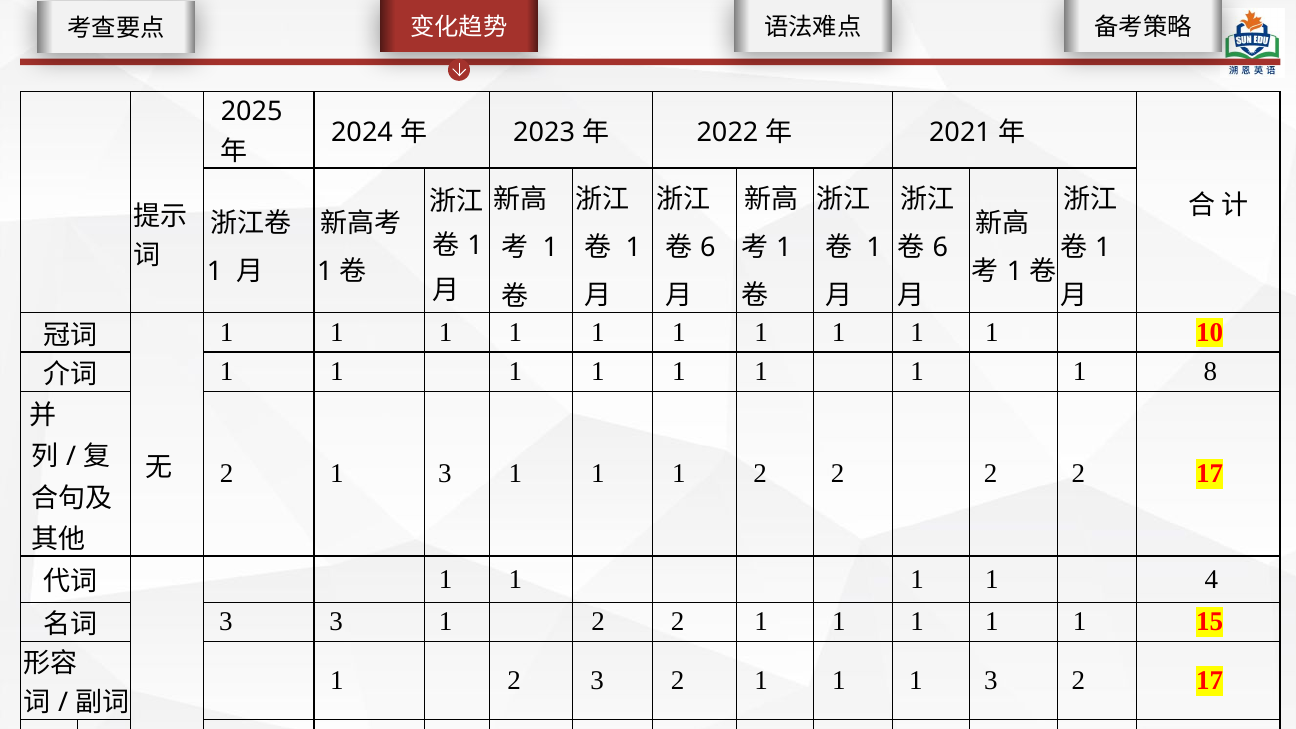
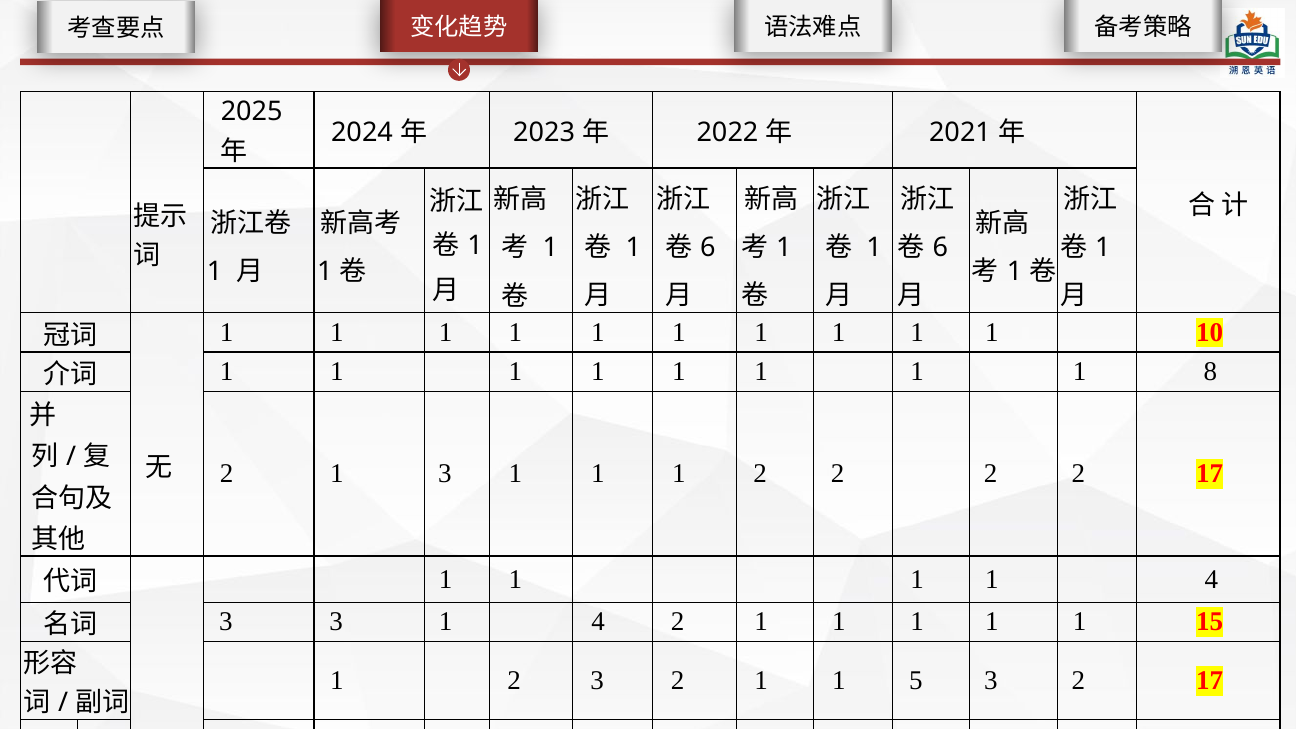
2 at (598, 622): 2 -> 4
1 at (916, 681): 1 -> 5
